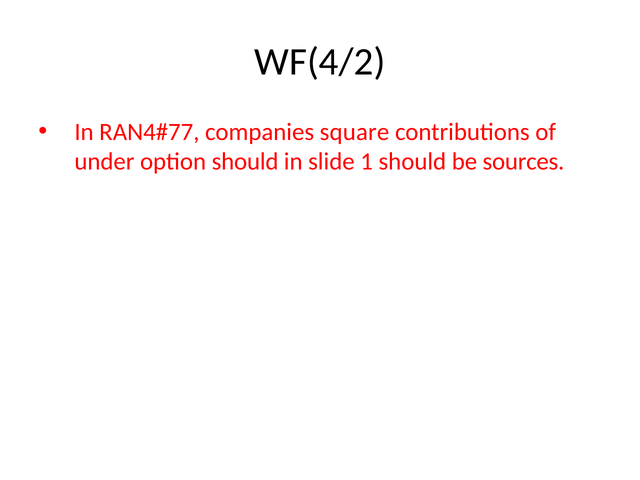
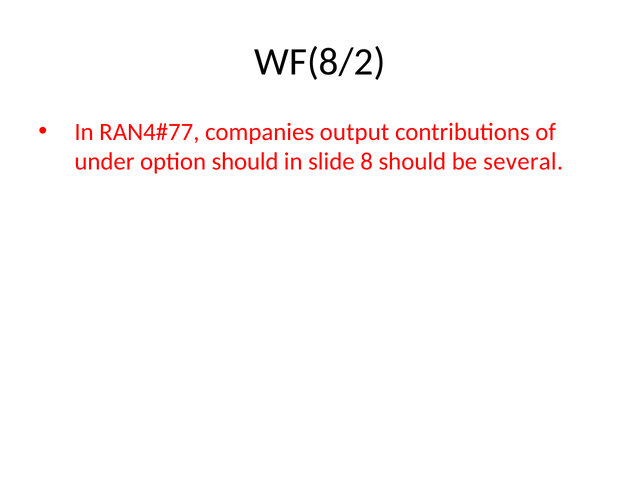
WF(4/2: WF(4/2 -> WF(8/2
square: square -> output
1: 1 -> 8
sources: sources -> several
